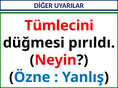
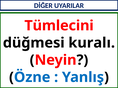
pırıldı: pırıldı -> kuralı
